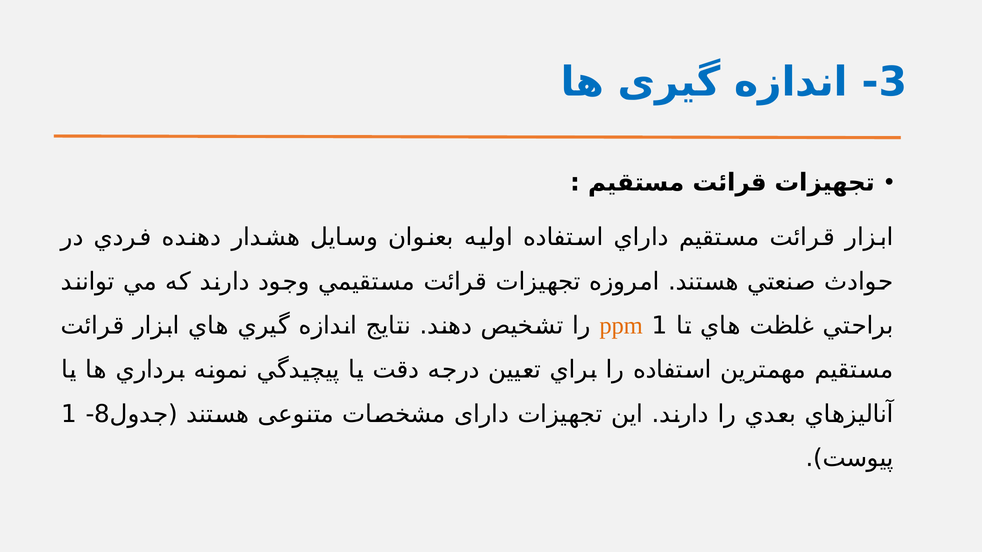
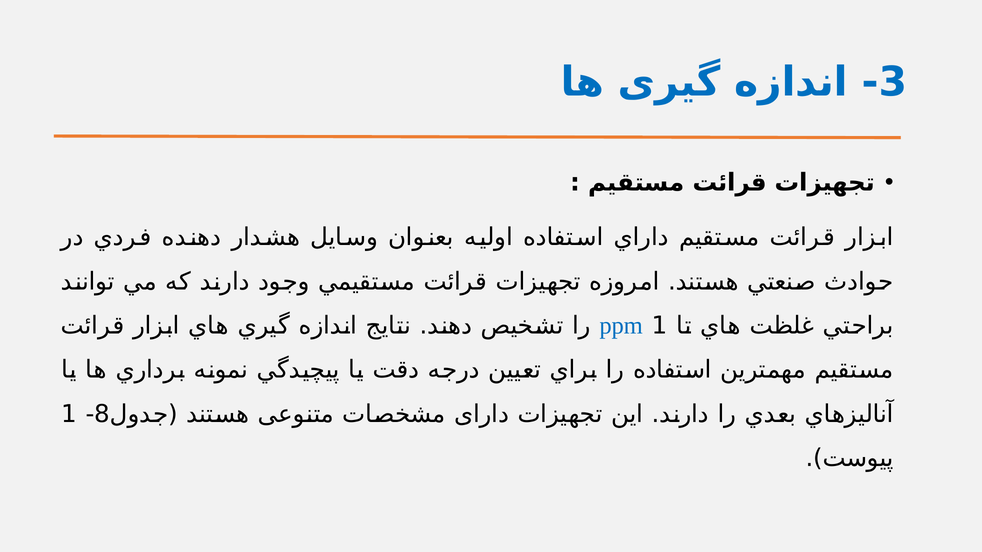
ppm colour: orange -> blue
